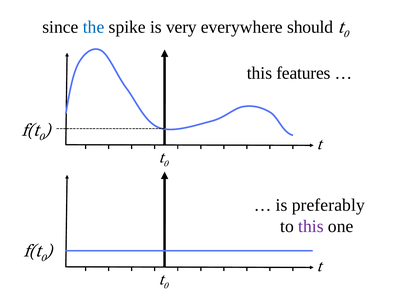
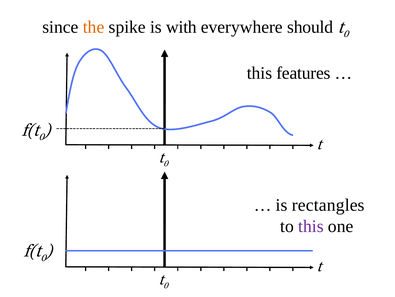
the colour: blue -> orange
very: very -> with
preferably: preferably -> rectangles
